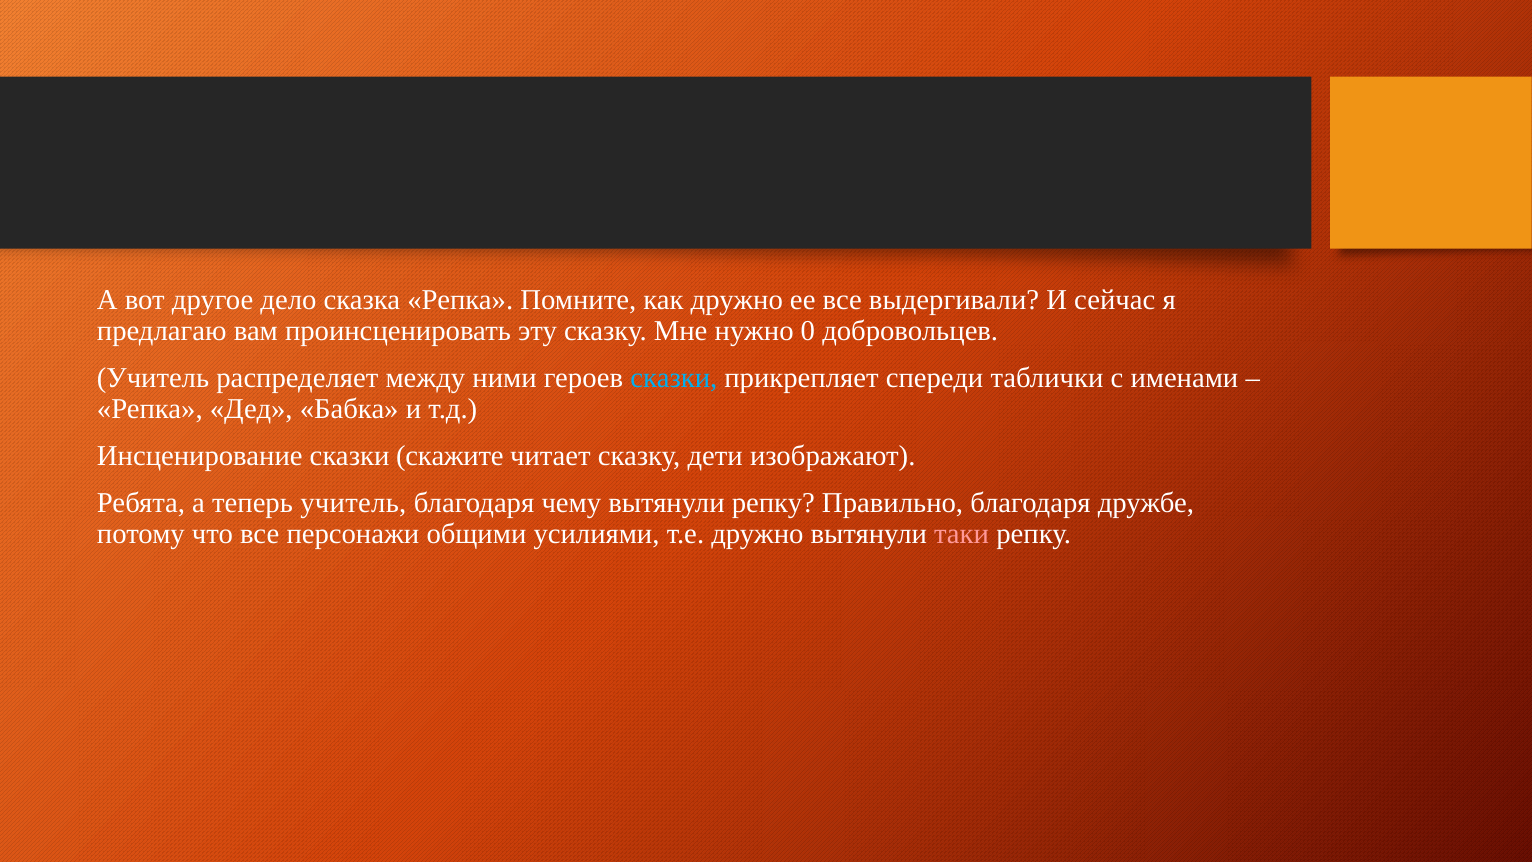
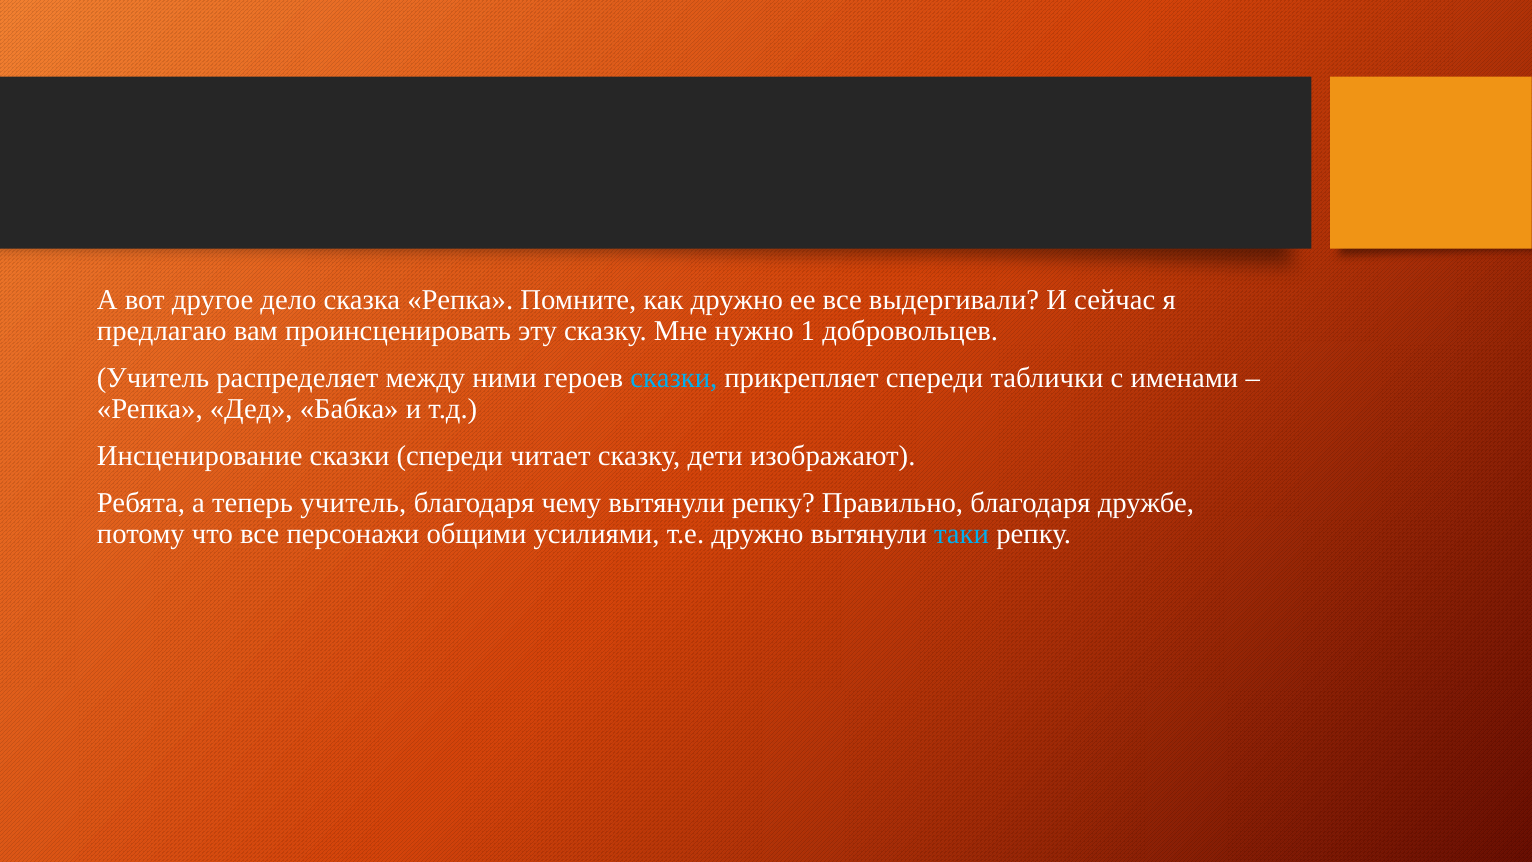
0: 0 -> 1
сказки скажите: скажите -> спереди
таки colour: pink -> light blue
